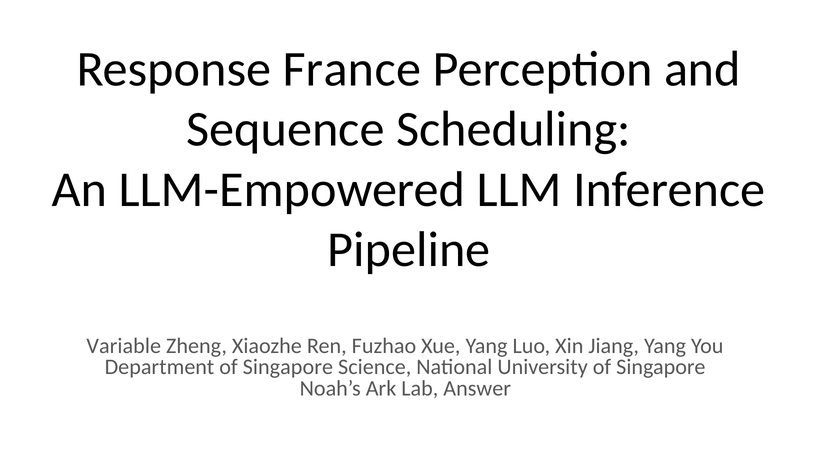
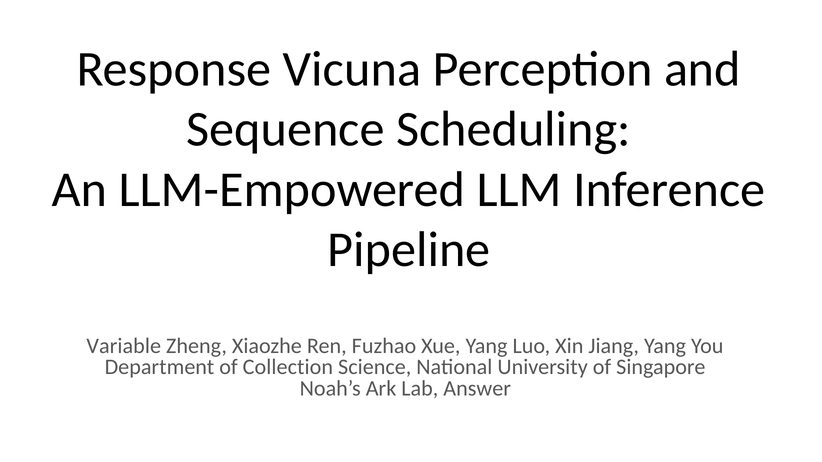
France: France -> Vicuna
Department of Singapore: Singapore -> Collection
